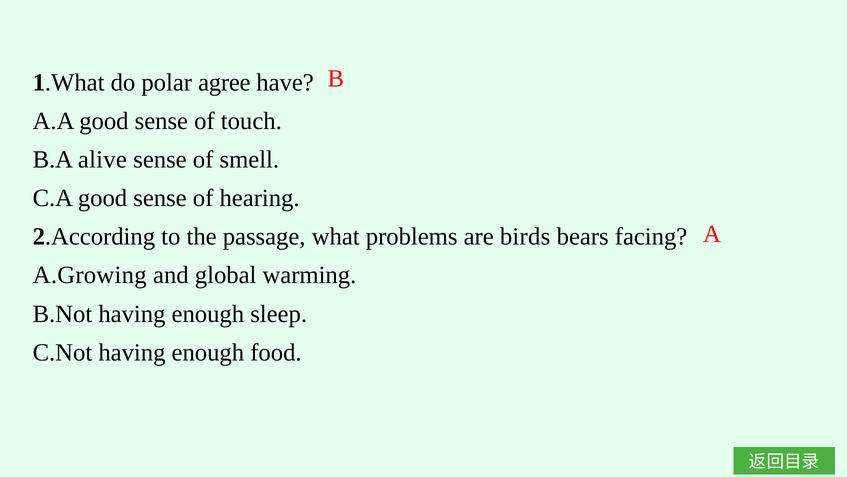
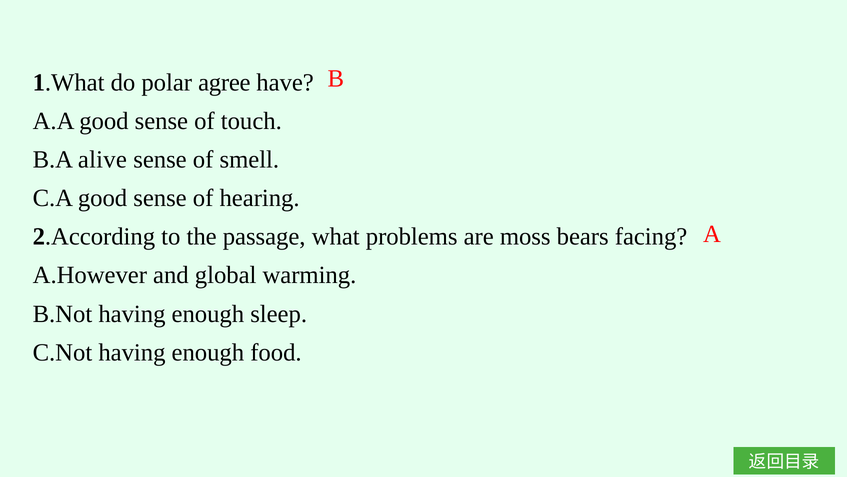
birds: birds -> moss
A.Growing: A.Growing -> A.However
